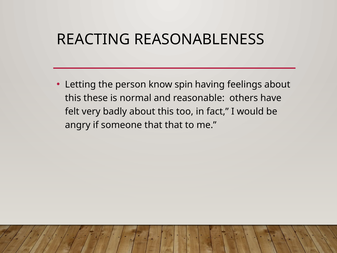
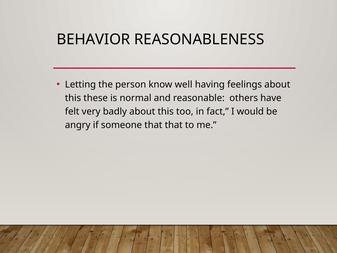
REACTING: REACTING -> BEHAVIOR
spin: spin -> well
